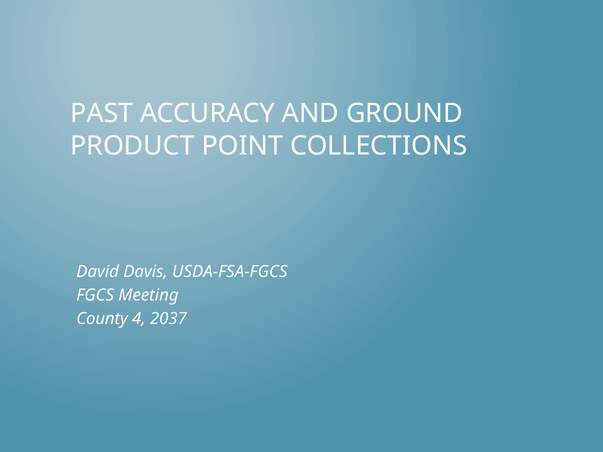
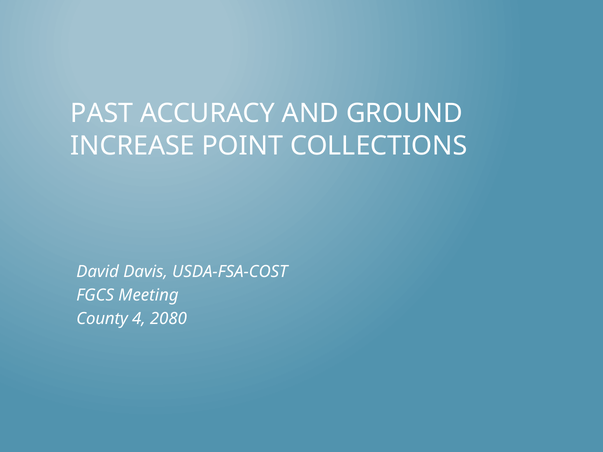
PRODUCT: PRODUCT -> INCREASE
USDA-FSA-FGCS: USDA-FSA-FGCS -> USDA-FSA-COST
2037: 2037 -> 2080
